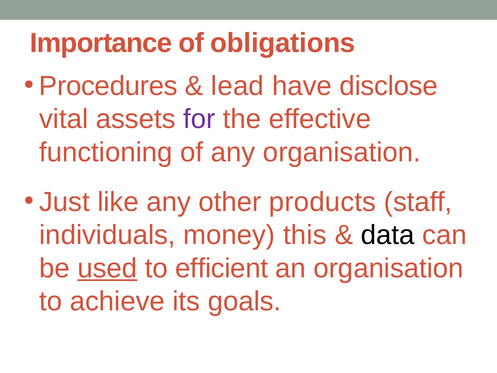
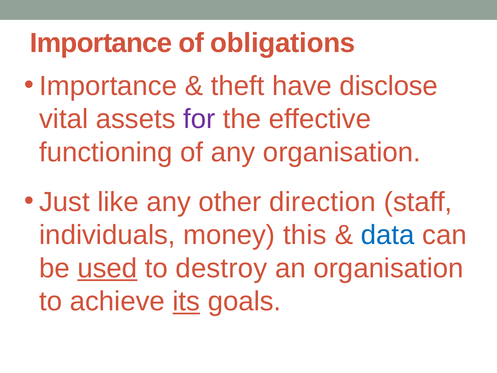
Procedures at (108, 86): Procedures -> Importance
lead: lead -> theft
products: products -> direction
data colour: black -> blue
efficient: efficient -> destroy
its underline: none -> present
